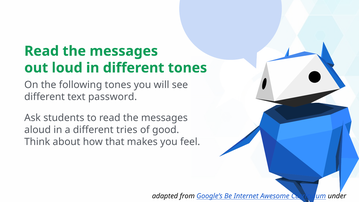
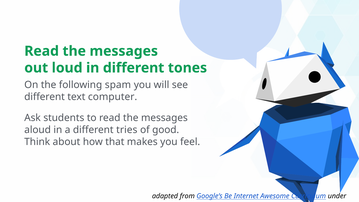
following tones: tones -> spam
password: password -> computer
